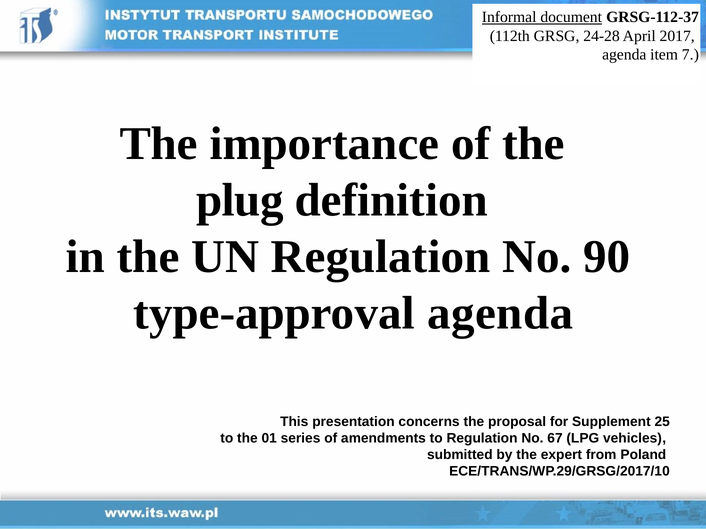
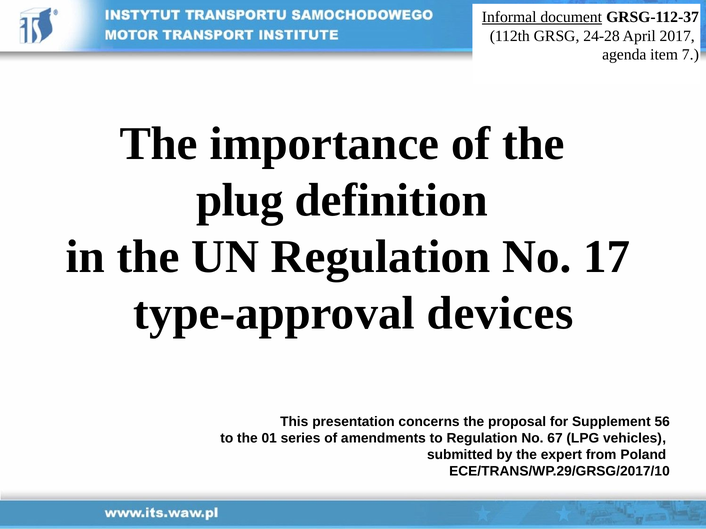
90: 90 -> 17
type-approval agenda: agenda -> devices
25: 25 -> 56
